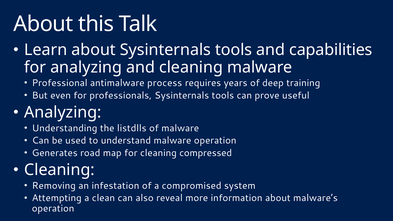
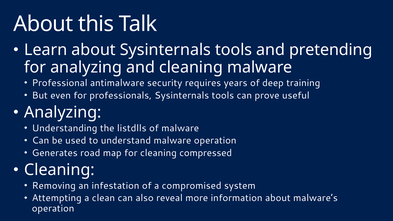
capabilities: capabilities -> pretending
process: process -> security
